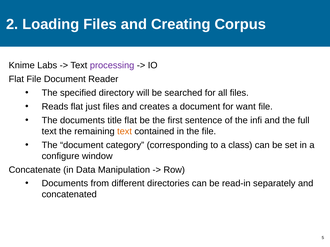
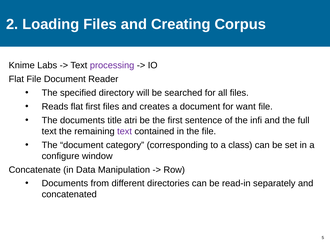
flat just: just -> first
title flat: flat -> atri
text at (125, 132) colour: orange -> purple
